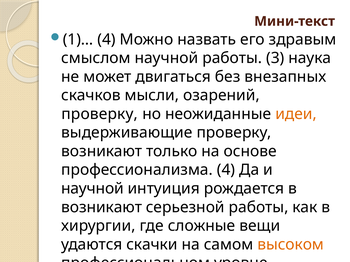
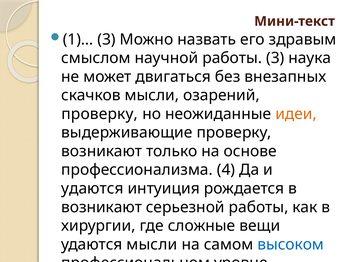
1)… 4: 4 -> 3
научной at (92, 189): научной -> удаются
удаются скачки: скачки -> мысли
высоком colour: orange -> blue
